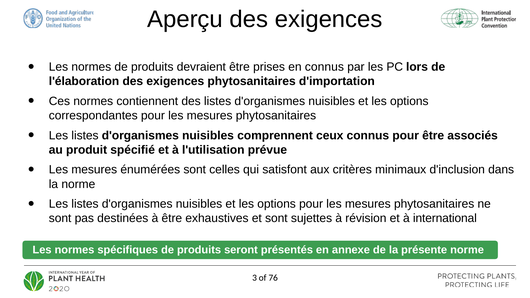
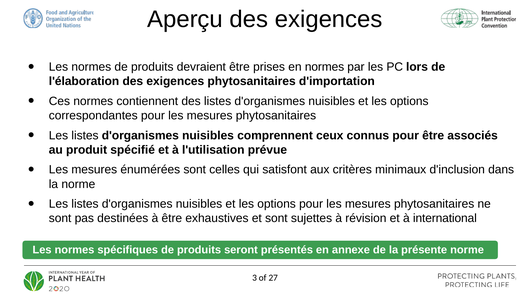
en connus: connus -> normes
76: 76 -> 27
